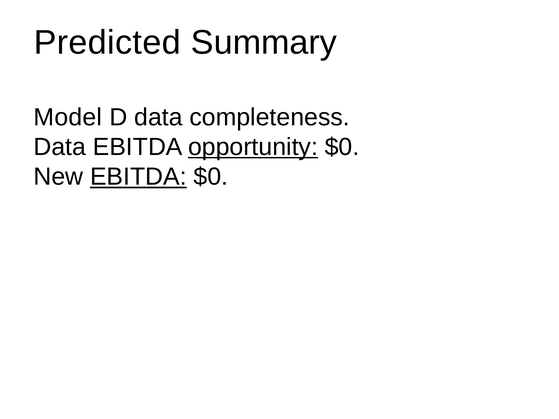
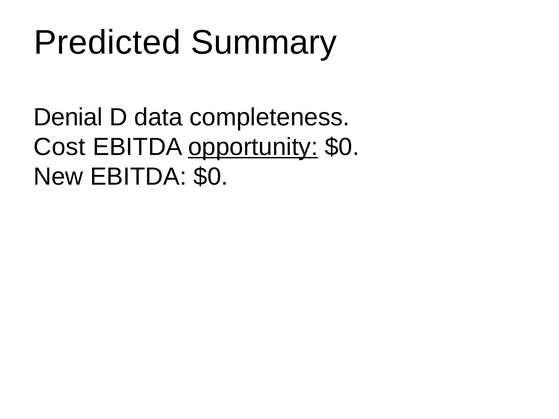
Model: Model -> Denial
Data at (60, 147): Data -> Cost
EBITDA at (138, 177) underline: present -> none
